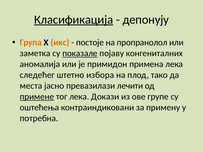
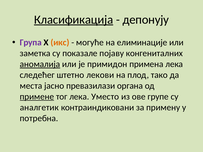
Група colour: orange -> purple
постоје: постоје -> могуће
пропранолол: пропранолол -> елиминације
показале underline: present -> none
аномалија underline: none -> present
избора: избора -> лекови
лечити: лечити -> органа
Докази: Докази -> Уместо
оштећења: оштећења -> аналгетик
